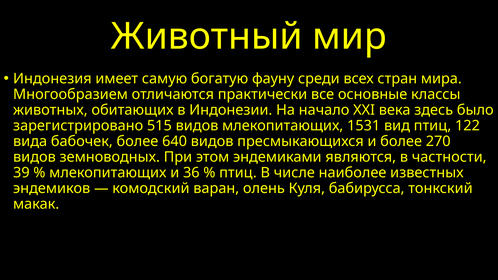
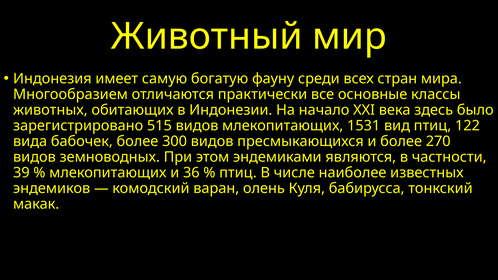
640: 640 -> 300
